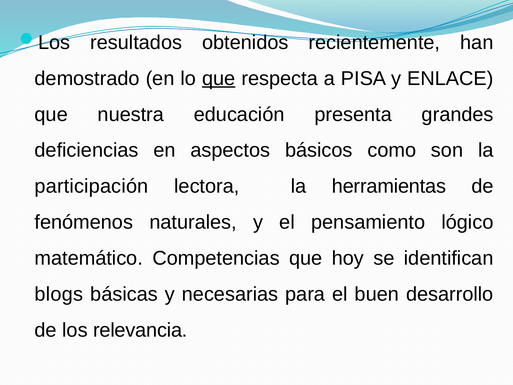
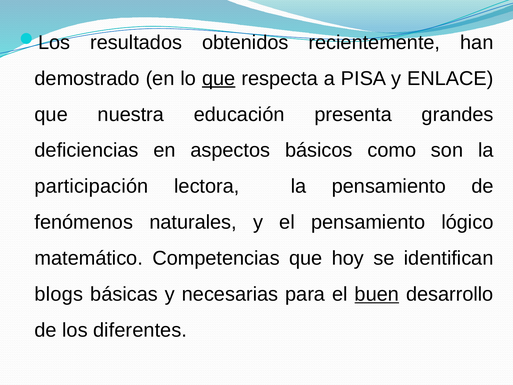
la herramientas: herramientas -> pensamiento
buen underline: none -> present
relevancia: relevancia -> diferentes
